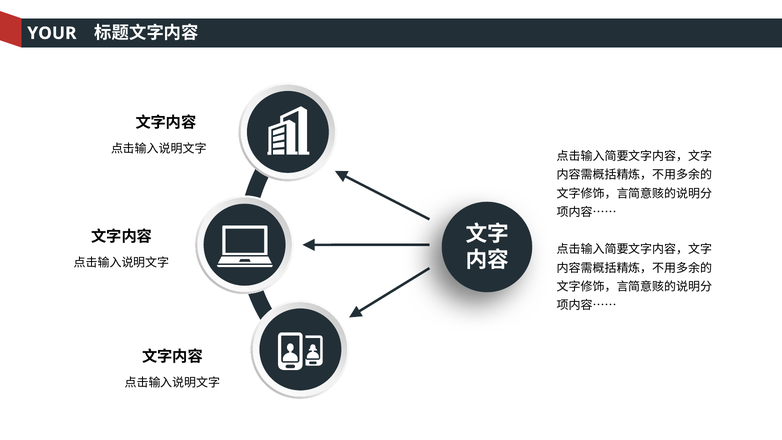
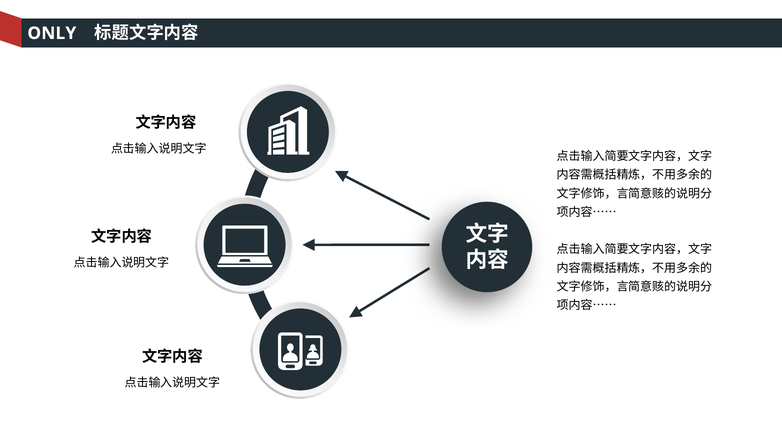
YOUR: YOUR -> ONLY
